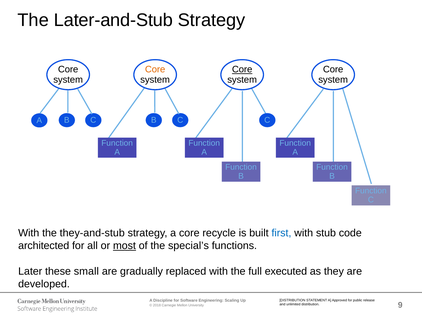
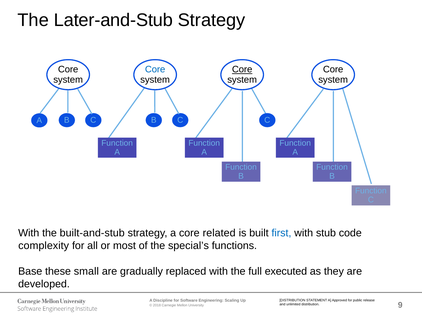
Core at (155, 69) colour: orange -> blue
they-and-stub: they-and-stub -> built-and-stub
recycle: recycle -> related
architected: architected -> complexity
most underline: present -> none
Later: Later -> Base
